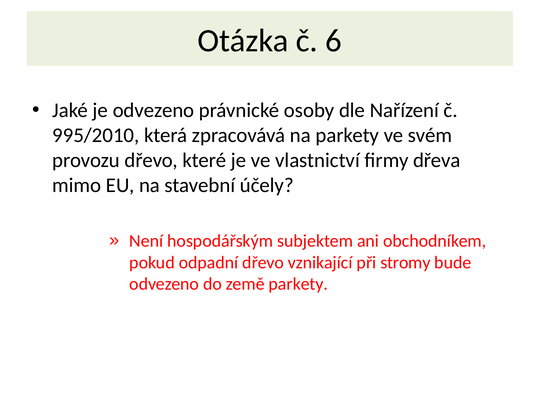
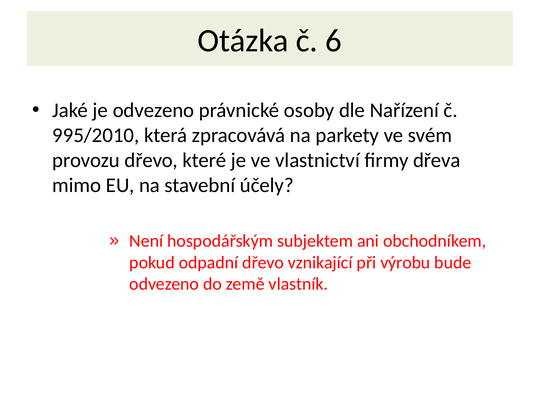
stromy: stromy -> výrobu
země parkety: parkety -> vlastník
